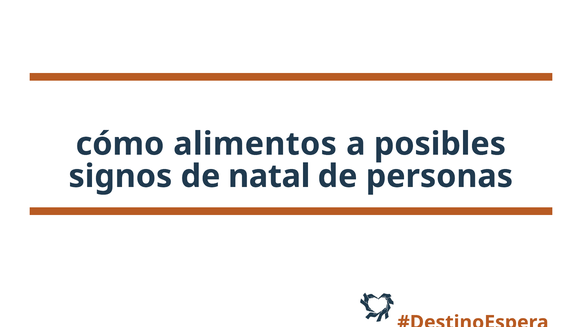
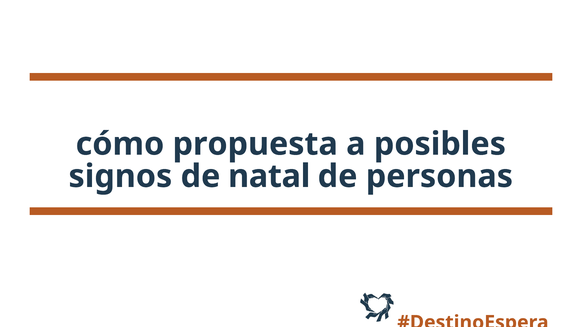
alimentos: alimentos -> propuesta
